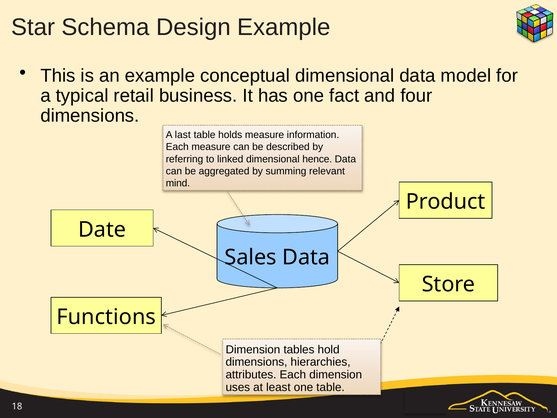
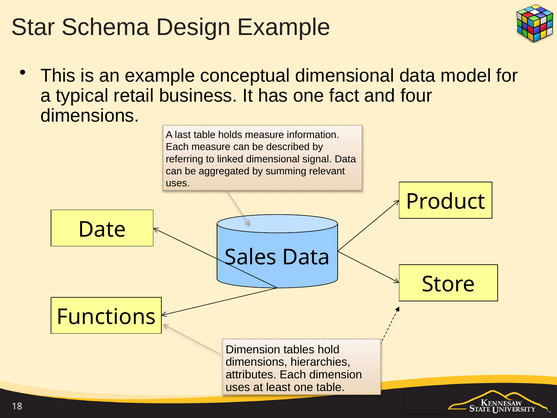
hence: hence -> signal
mind at (178, 183): mind -> uses
